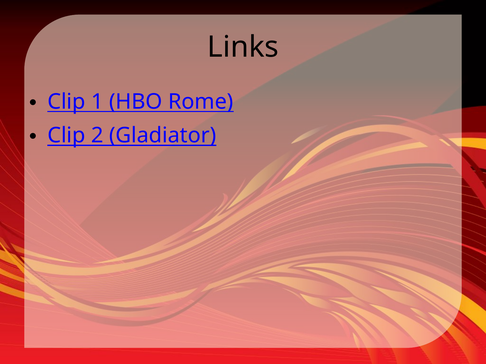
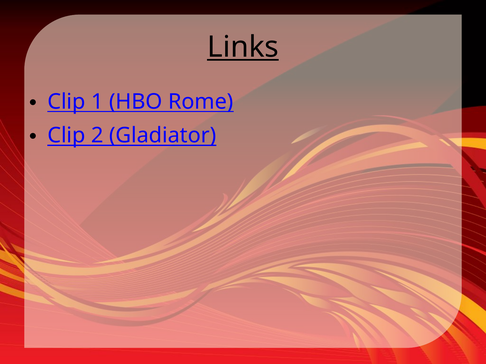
Links underline: none -> present
